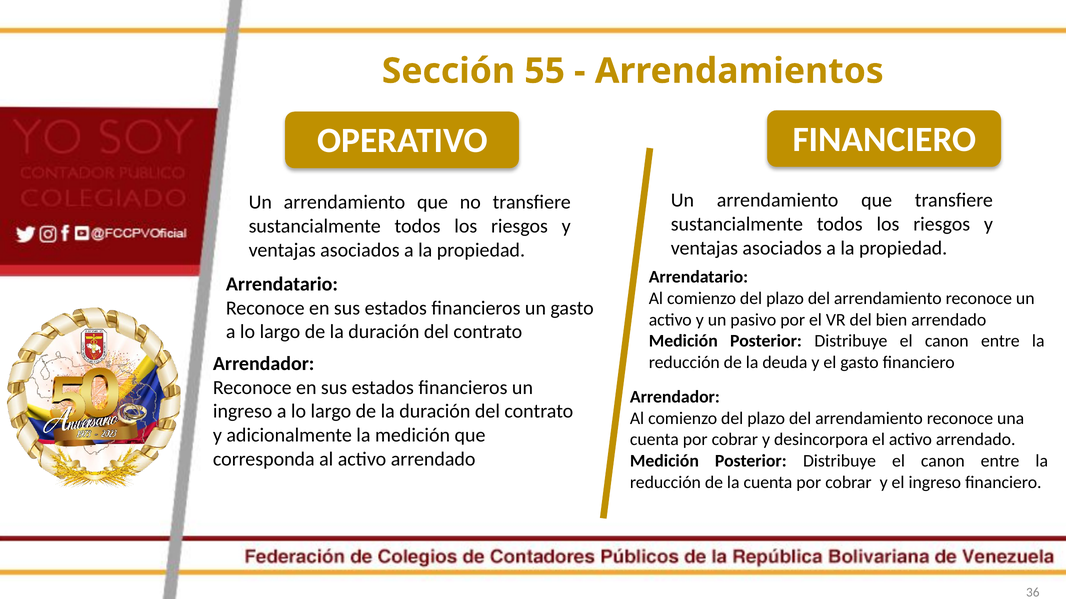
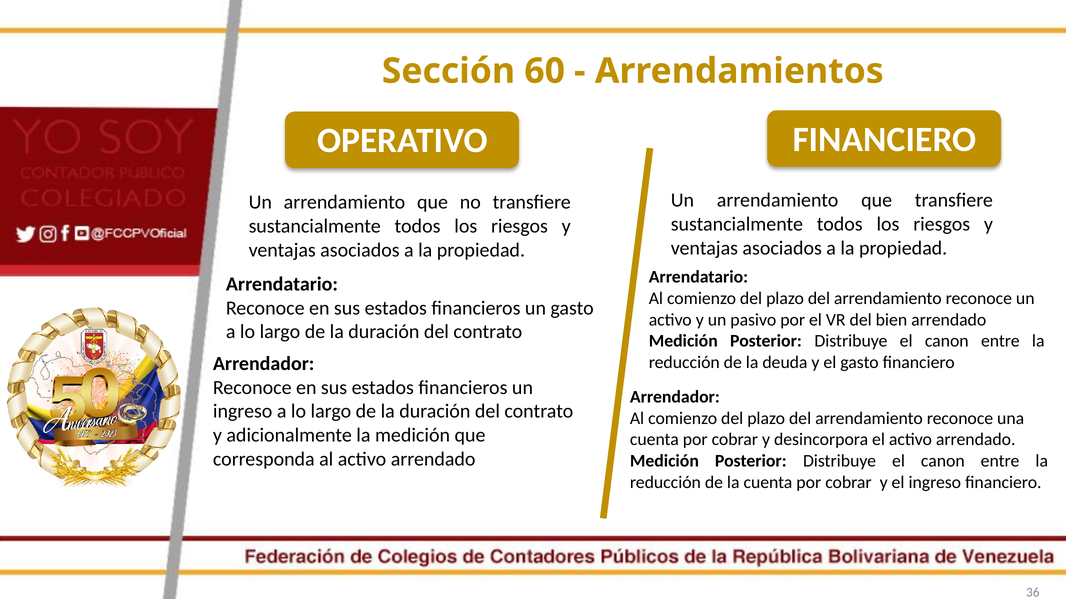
55: 55 -> 60
